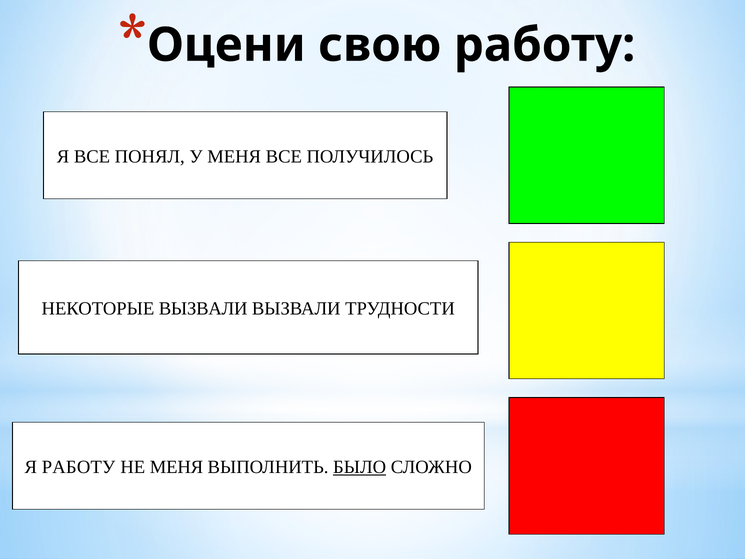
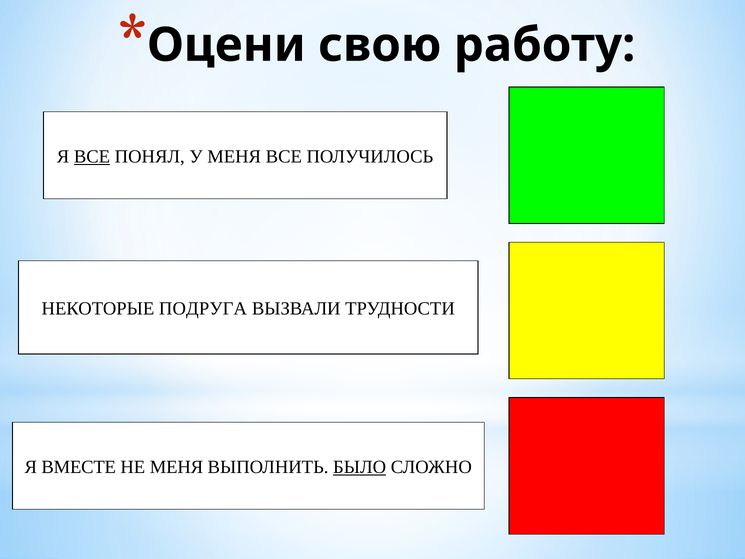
ВСЕ at (92, 156) underline: none -> present
НЕКОТОРЫЕ ВЫЗВАЛИ: ВЫЗВАЛИ -> ПОДРУГА
Я РАБОТУ: РАБОТУ -> ВМЕСТЕ
